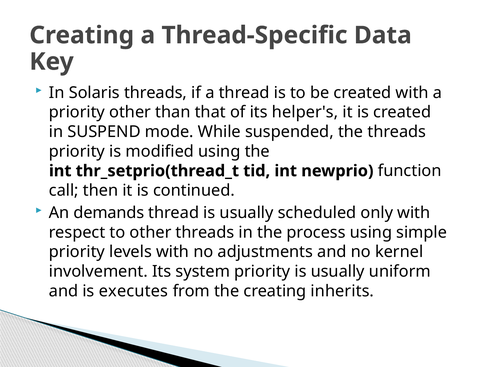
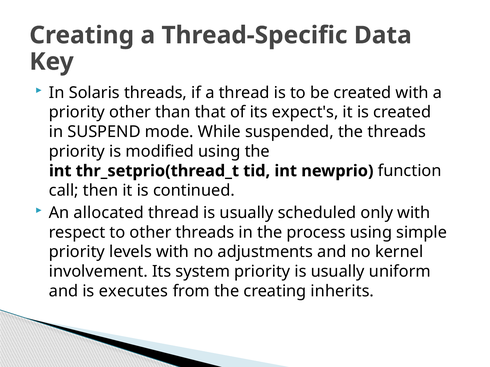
helper's: helper's -> expect's
demands: demands -> allocated
